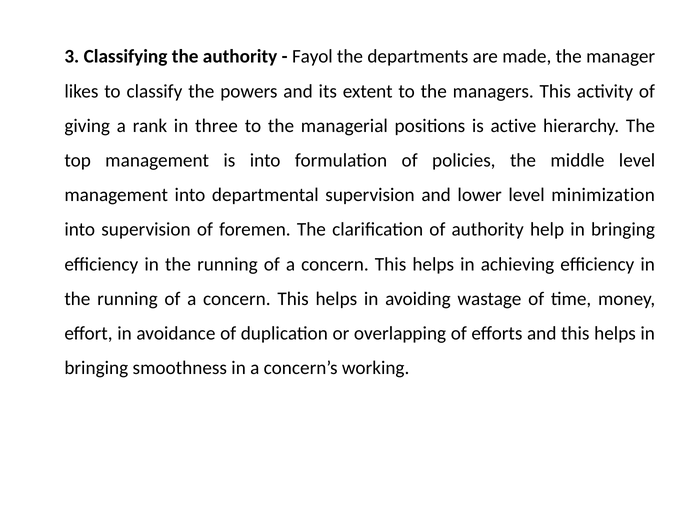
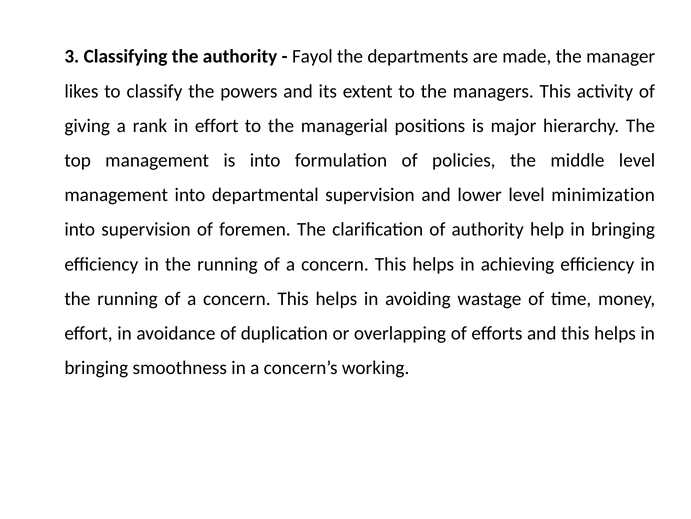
in three: three -> effort
active: active -> major
